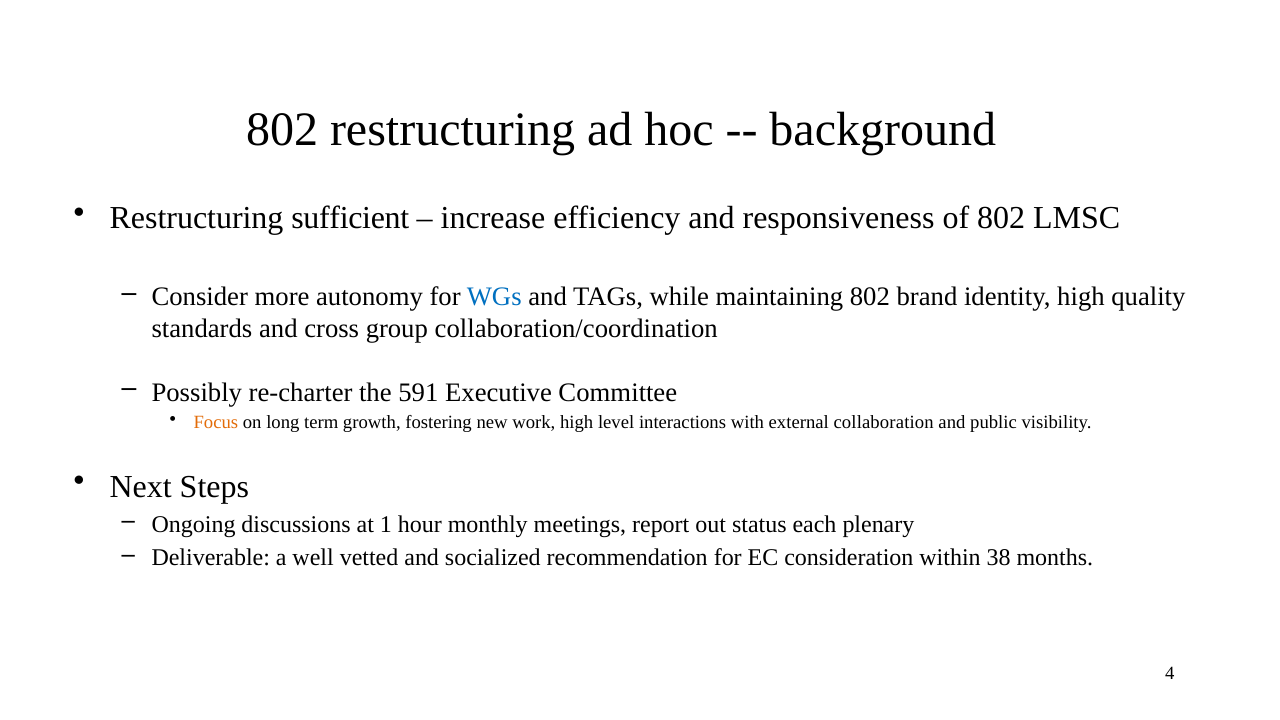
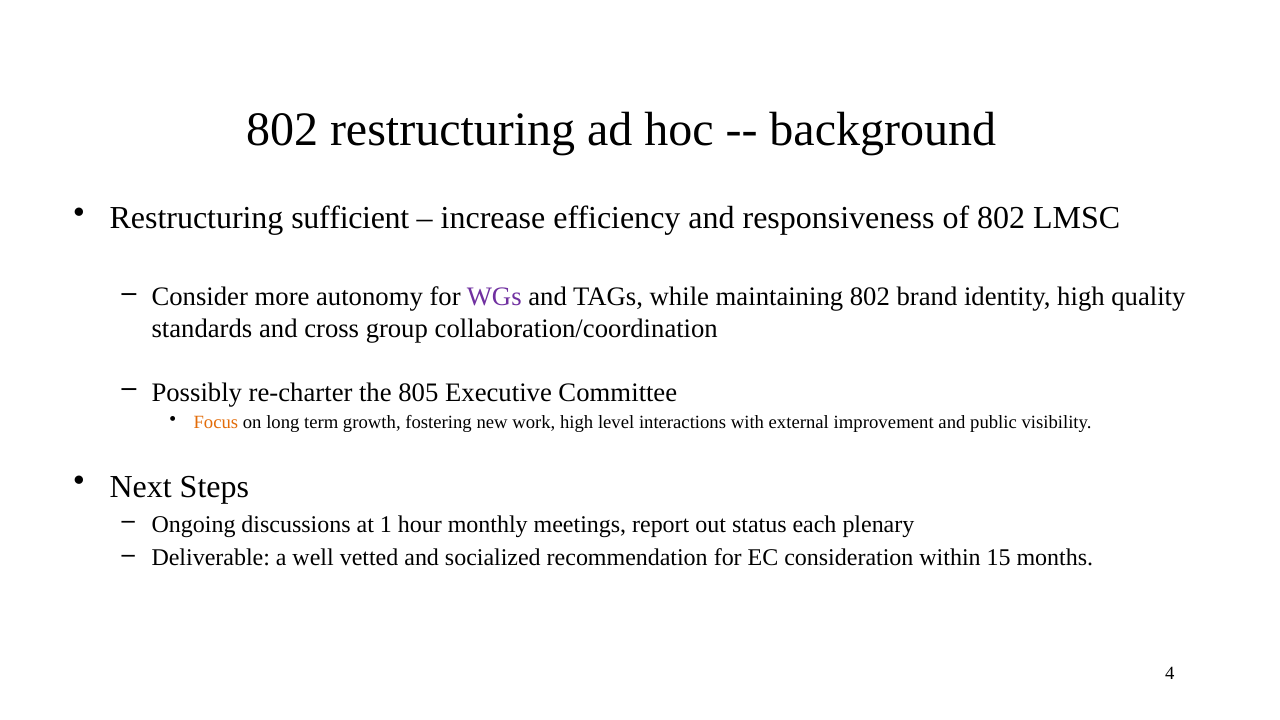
WGs colour: blue -> purple
591: 591 -> 805
collaboration: collaboration -> improvement
38: 38 -> 15
